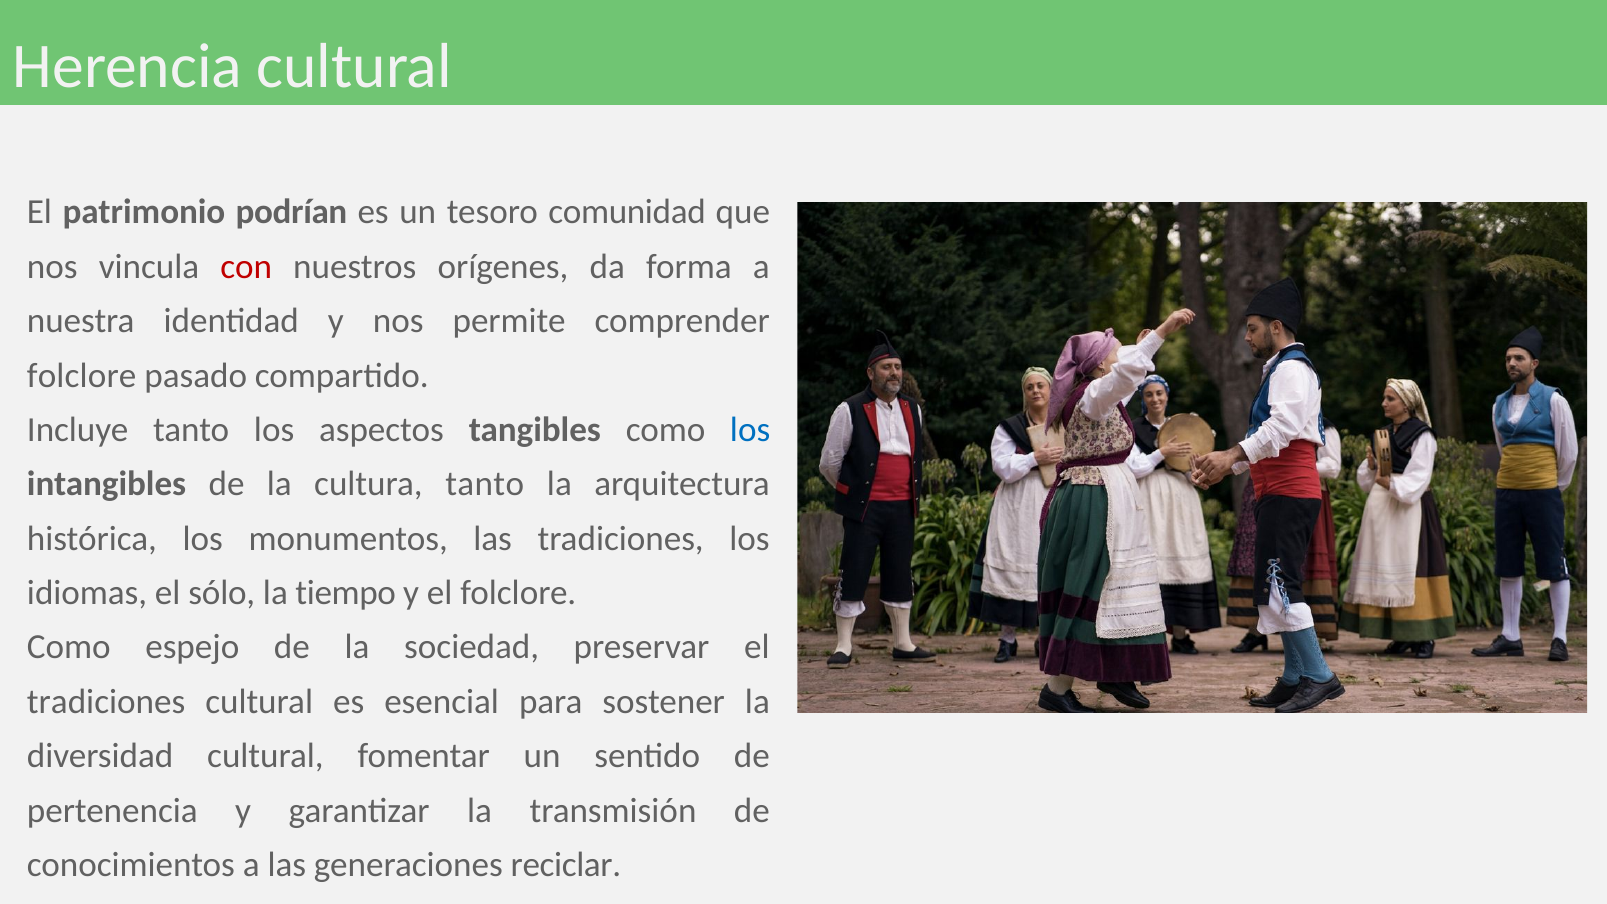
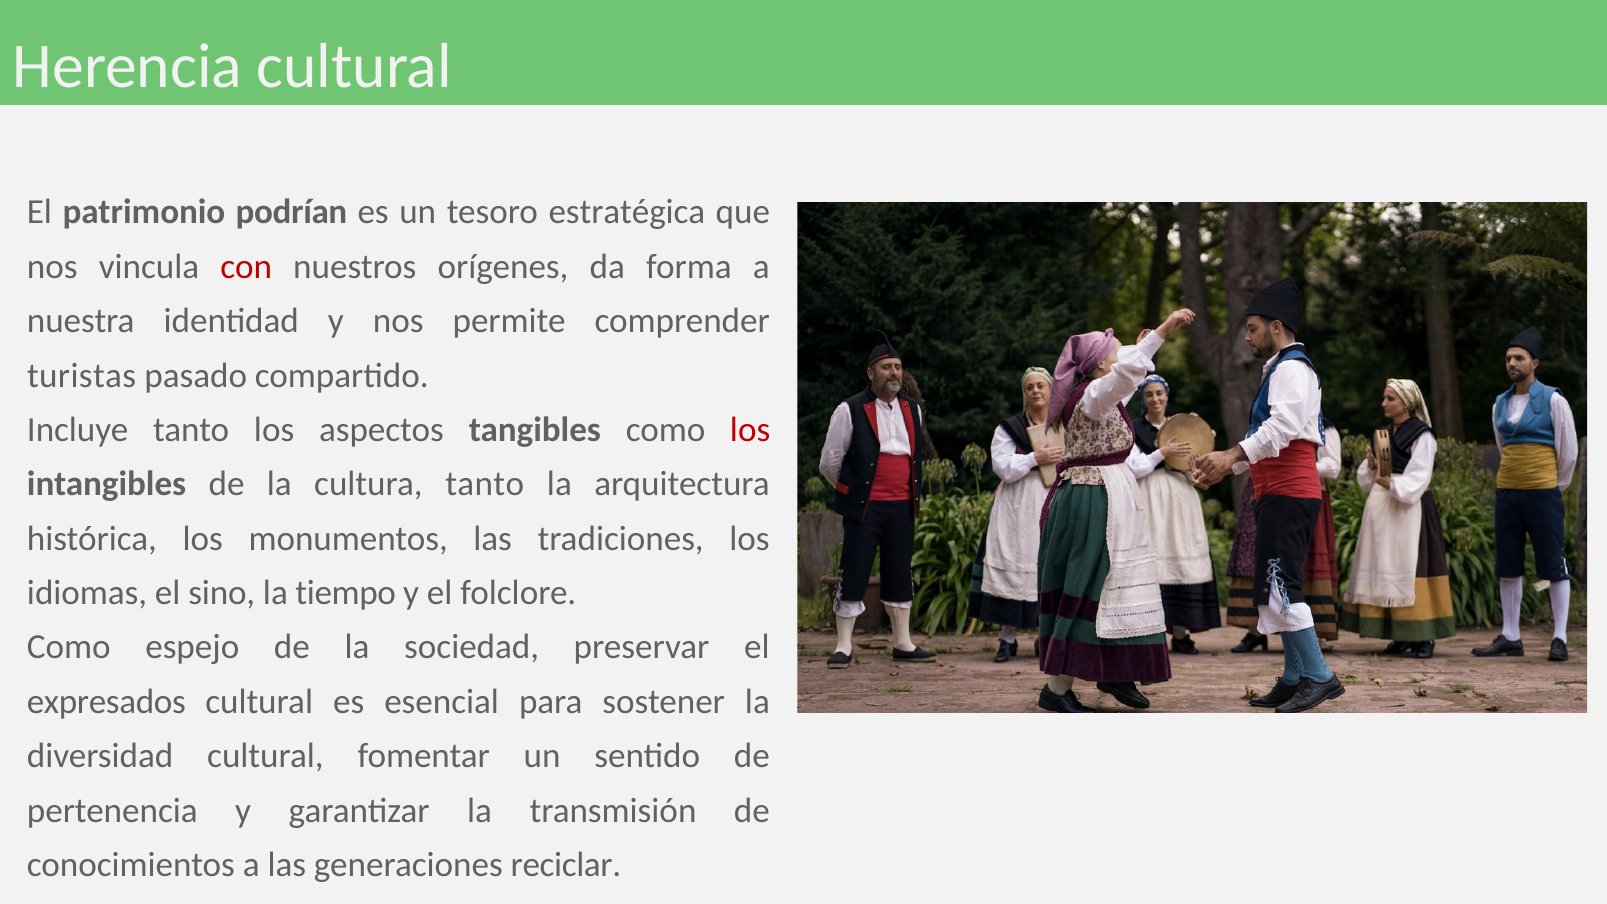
comunidad: comunidad -> estratégica
folclore at (82, 375): folclore -> turistas
los at (750, 430) colour: blue -> red
sólo: sólo -> sino
tradiciones at (106, 702): tradiciones -> expresados
